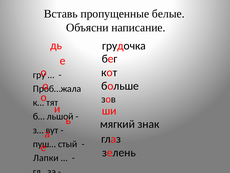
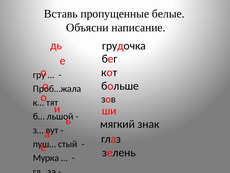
Лапки: Лапки -> Мурка
